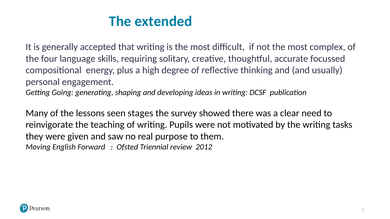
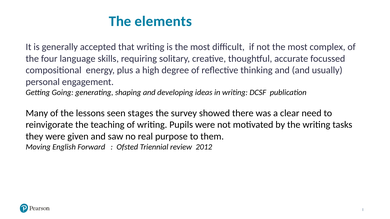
extended: extended -> elements
